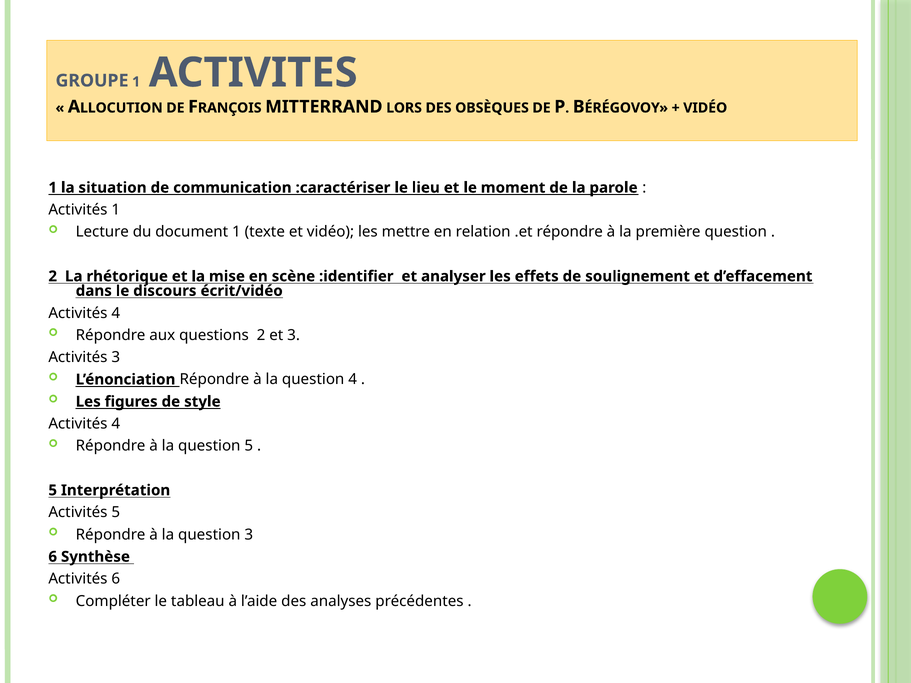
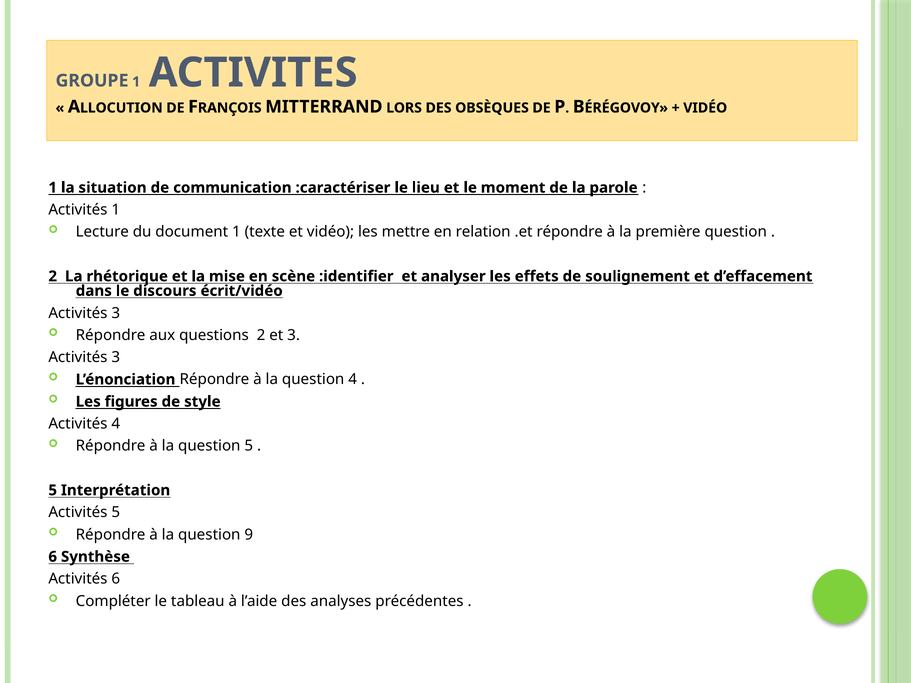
4 at (116, 313): 4 -> 3
question 3: 3 -> 9
